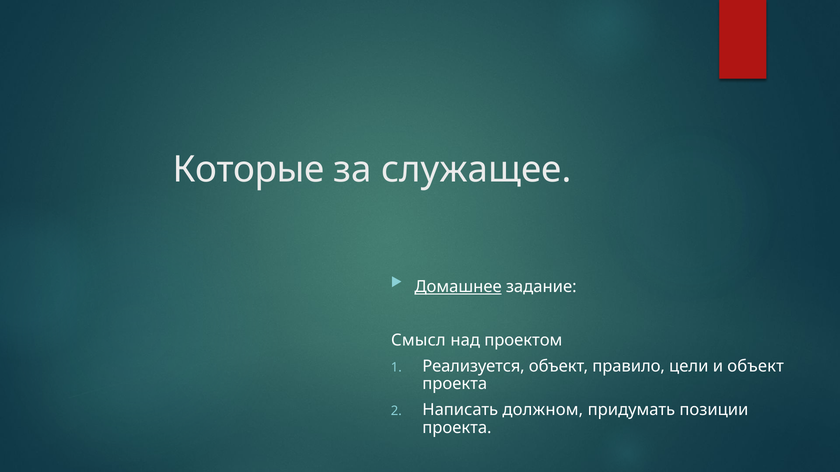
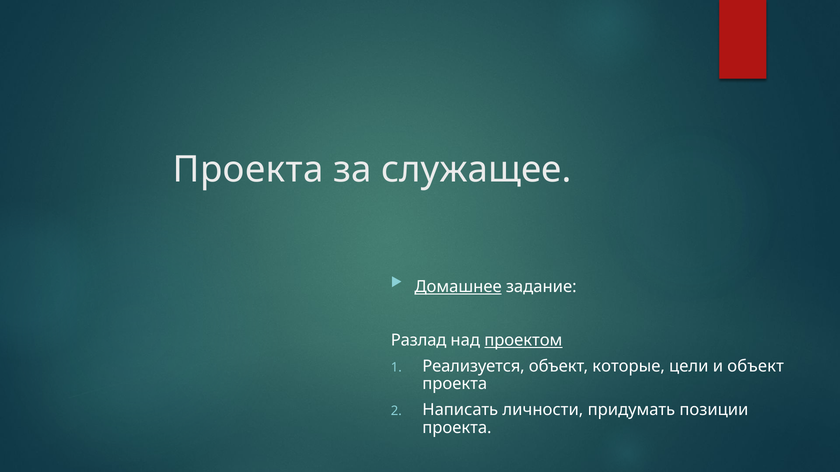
Которые at (249, 170): Которые -> Проекта
Смысл: Смысл -> Разлад
проектом underline: none -> present
правило: правило -> которые
должном: должном -> личности
